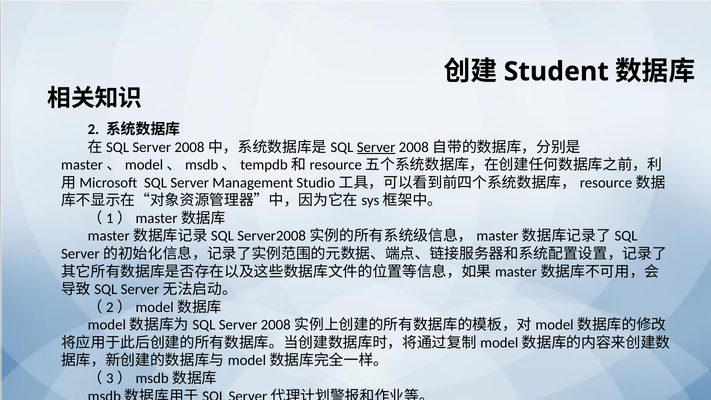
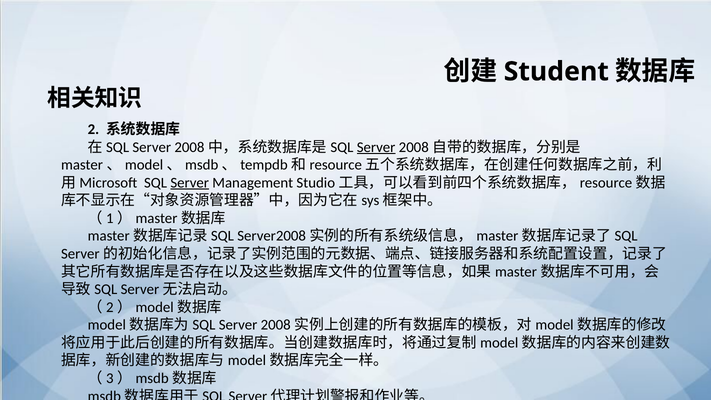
Server at (190, 183) underline: none -> present
